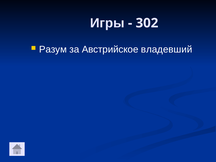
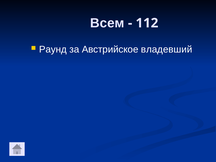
Игры: Игры -> Всем
302: 302 -> 112
Разум: Разум -> Раунд
